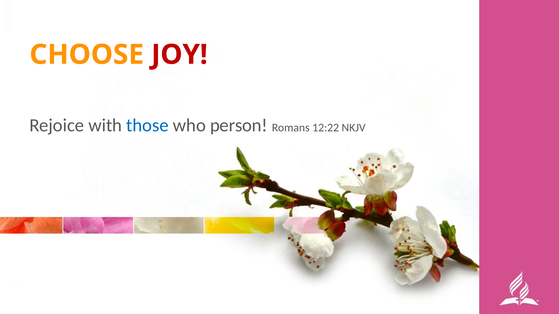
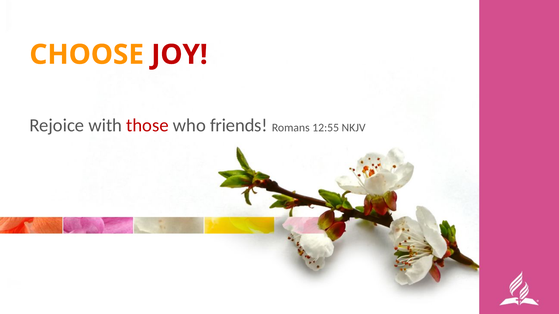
those colour: blue -> red
person: person -> friends
12:22: 12:22 -> 12:55
